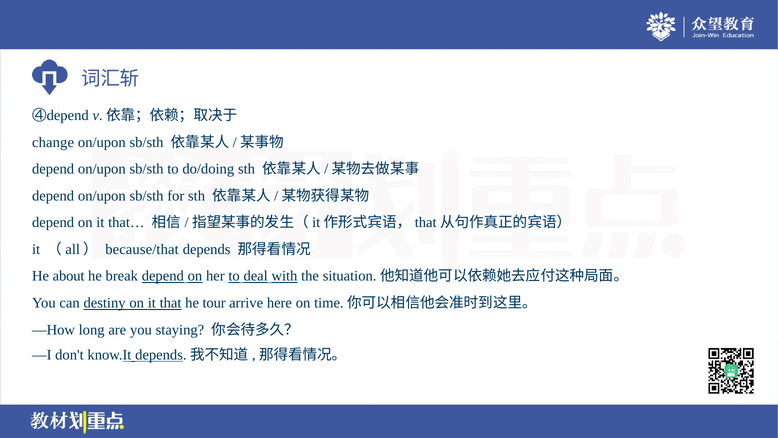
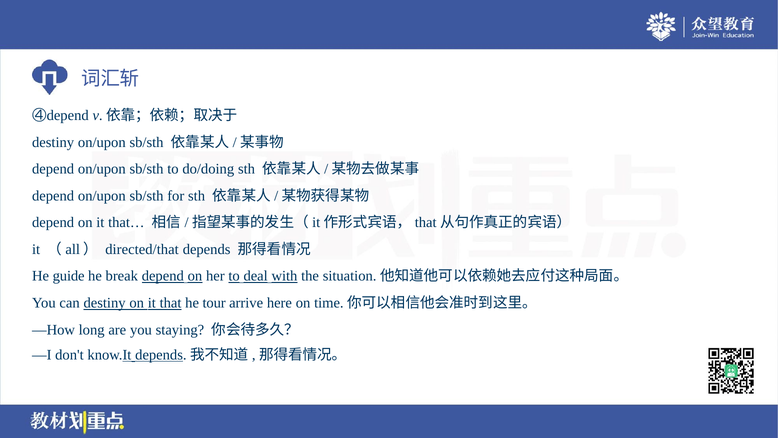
change at (53, 142): change -> destiny
because/that: because/that -> directed/that
about: about -> guide
